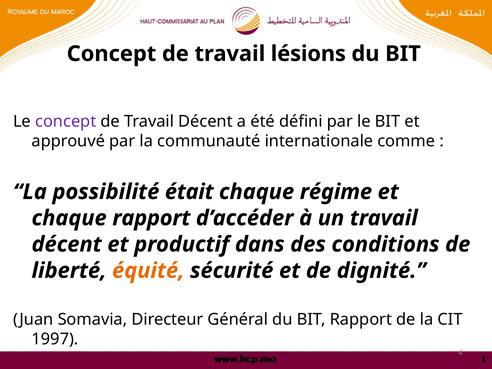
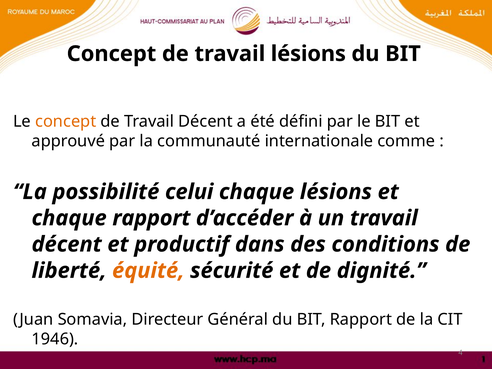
concept at (66, 121) colour: purple -> orange
était: était -> celui
chaque régime: régime -> lésions
1997: 1997 -> 1946
